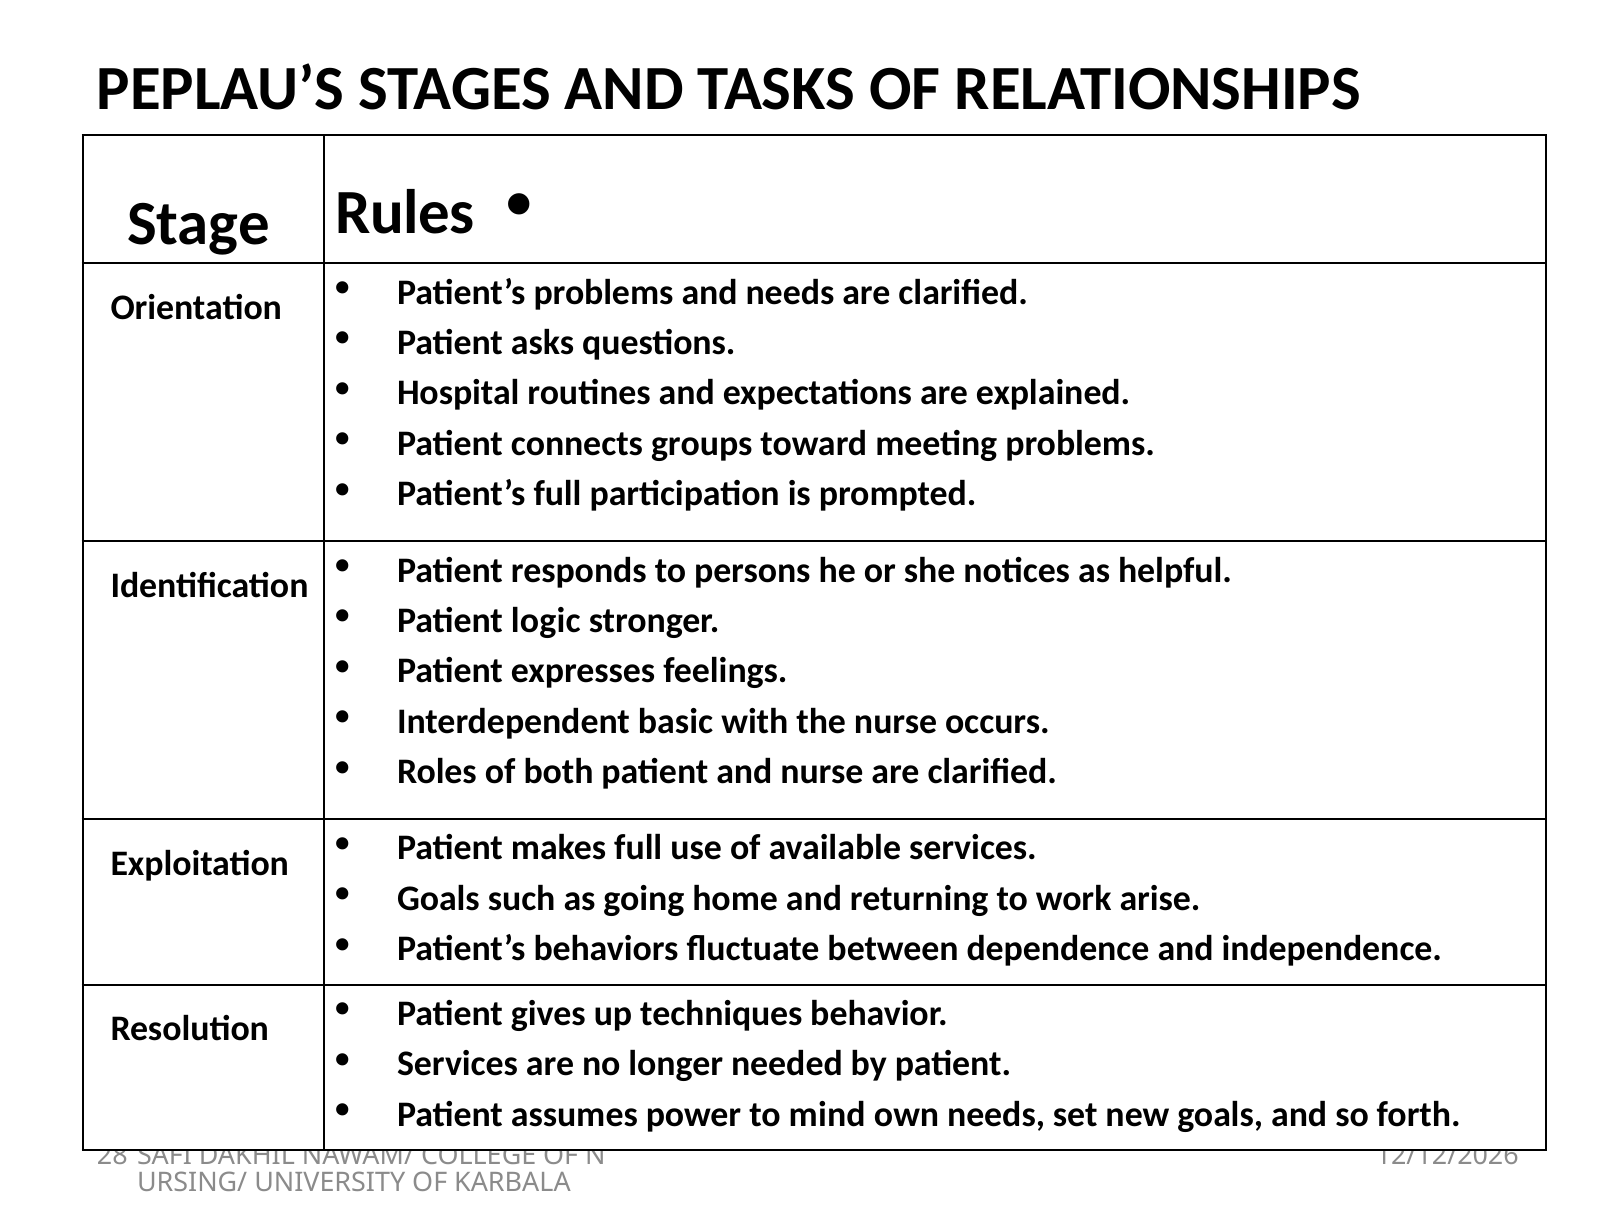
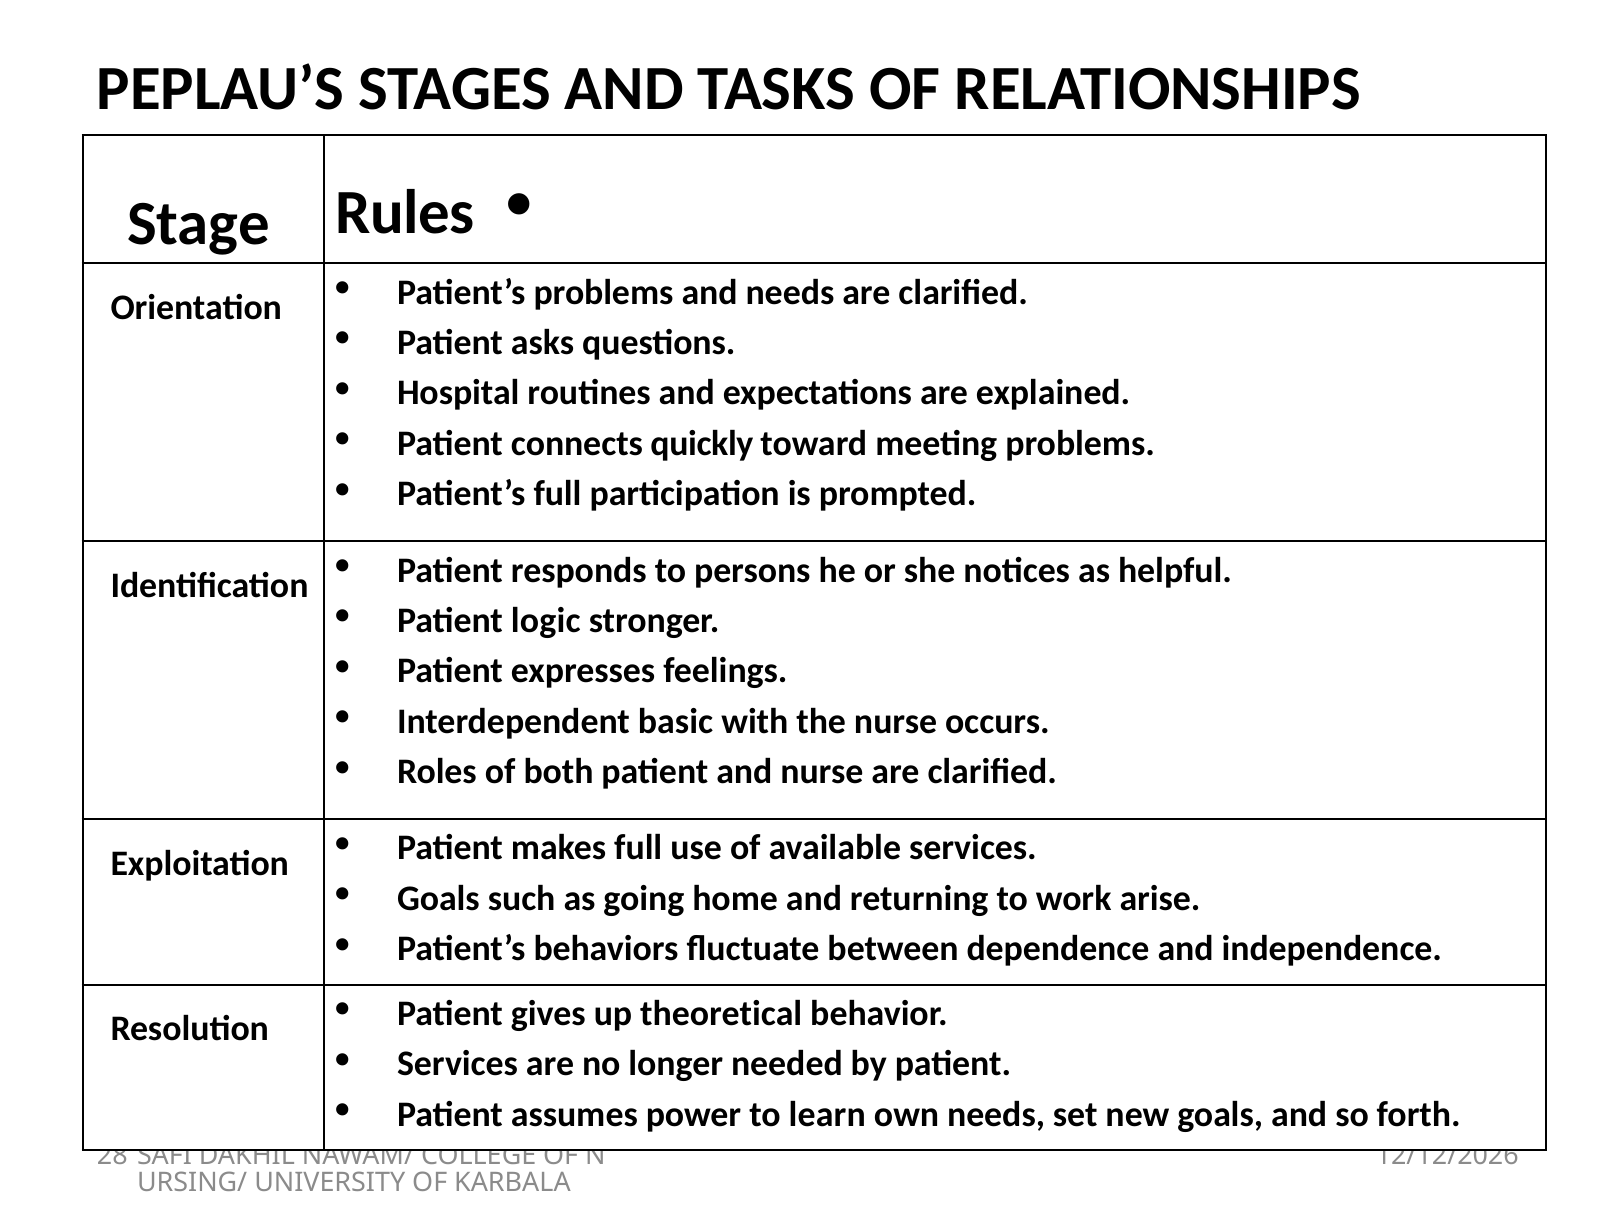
groups: groups -> quickly
techniques: techniques -> theoretical
mind: mind -> learn
